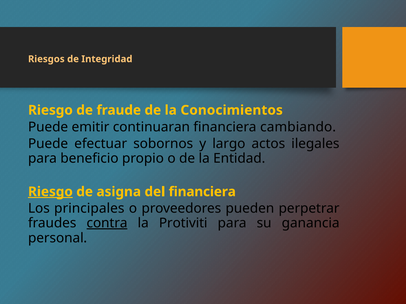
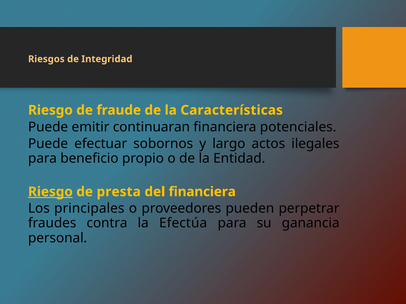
Conocimientos: Conocimientos -> Características
cambiando: cambiando -> potenciales
asigna: asigna -> presta
contra underline: present -> none
Protiviti: Protiviti -> Efectúa
